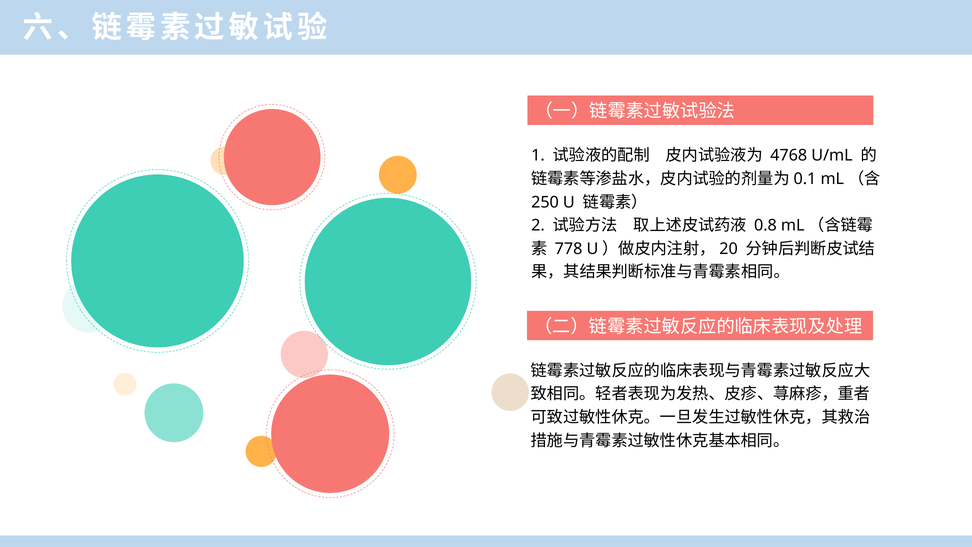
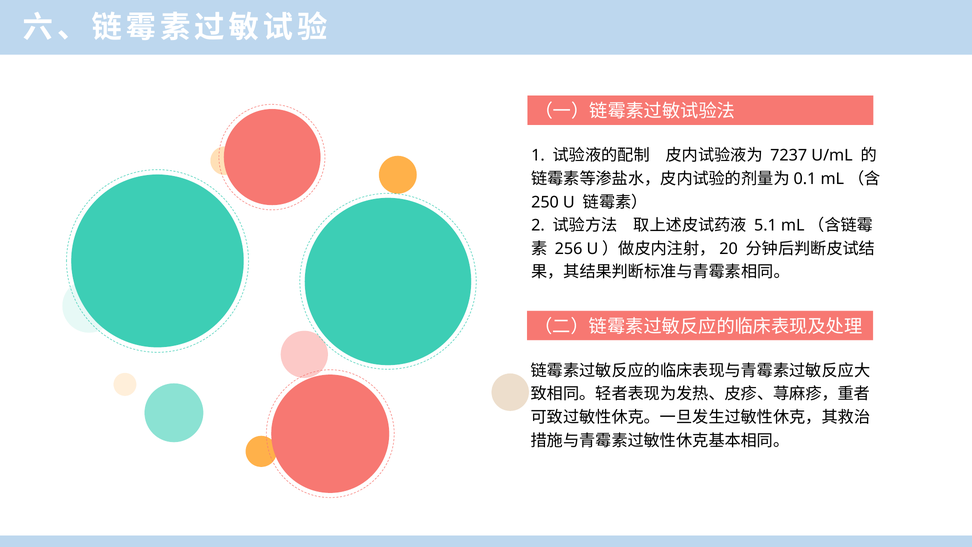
4768: 4768 -> 7237
0.8: 0.8 -> 5.1
778: 778 -> 256
